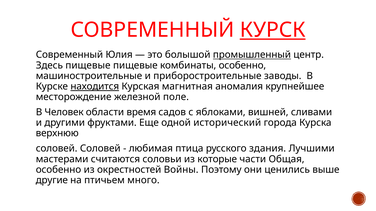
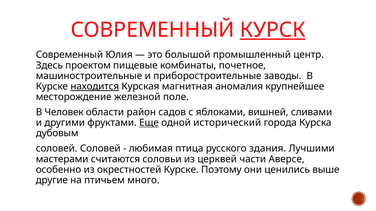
промышленный underline: present -> none
Здесь пищевые: пищевые -> проектом
комбинаты особенно: особенно -> почетное
время: время -> район
Еще underline: none -> present
верхнюю: верхнюю -> дубовым
которые: которые -> церквей
Общая: Общая -> Аверсе
окрестностей Войны: Войны -> Курске
